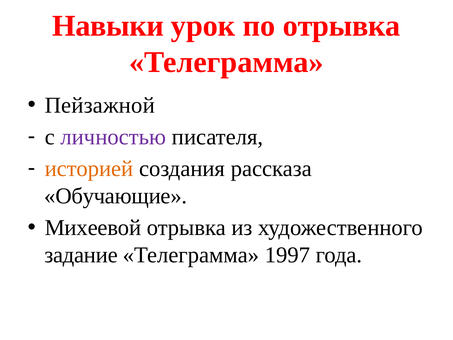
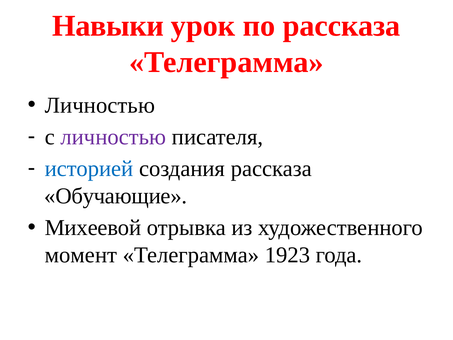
по отрывка: отрывка -> рассказа
Пейзажной at (100, 105): Пейзажной -> Личностью
историей colour: orange -> blue
задание: задание -> момент
1997: 1997 -> 1923
